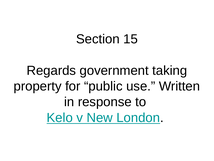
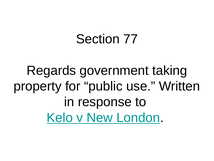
15: 15 -> 77
